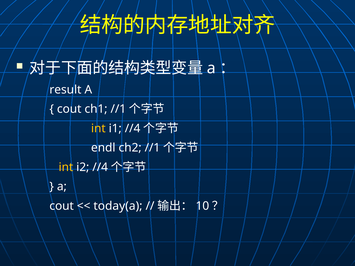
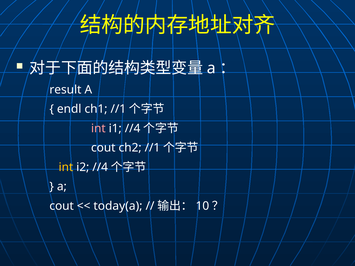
cout at (69, 109): cout -> endl
int at (98, 128) colour: yellow -> pink
endl at (103, 148): endl -> cout
